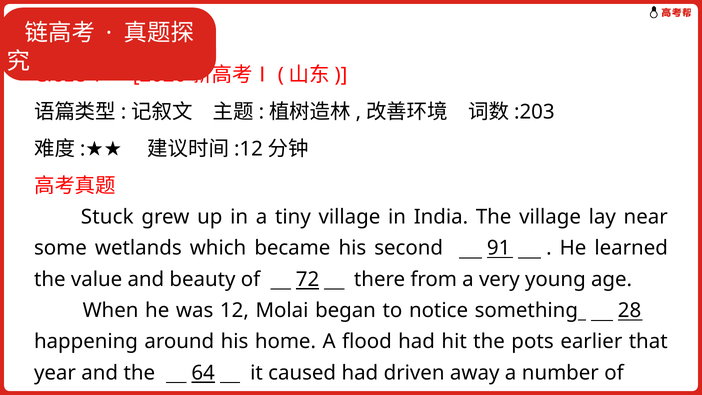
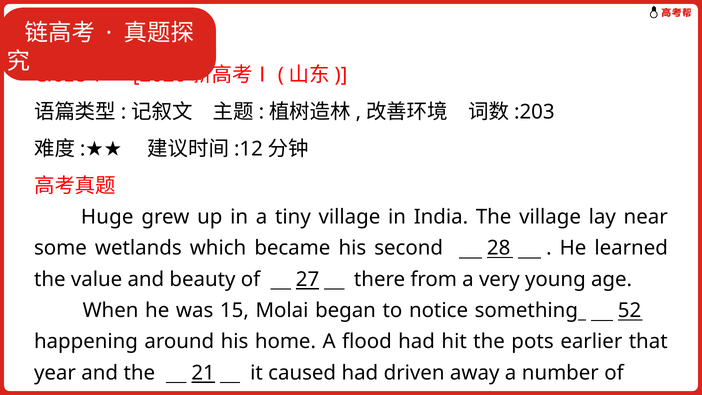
Stuck: Stuck -> Huge
91: 91 -> 28
72: 72 -> 27
12: 12 -> 15
28: 28 -> 52
64: 64 -> 21
